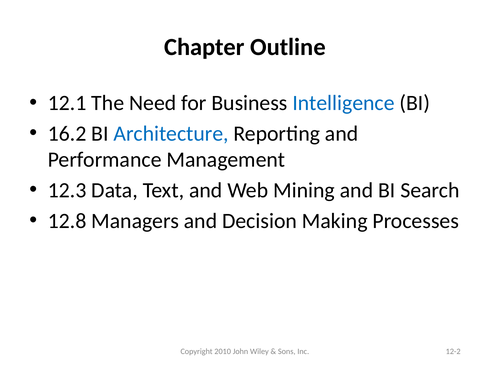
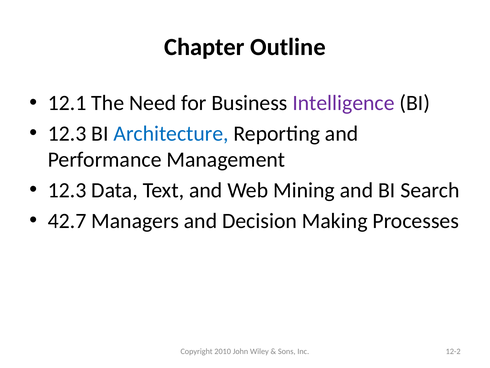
Intelligence colour: blue -> purple
16.2 at (67, 133): 16.2 -> 12.3
12.8: 12.8 -> 42.7
